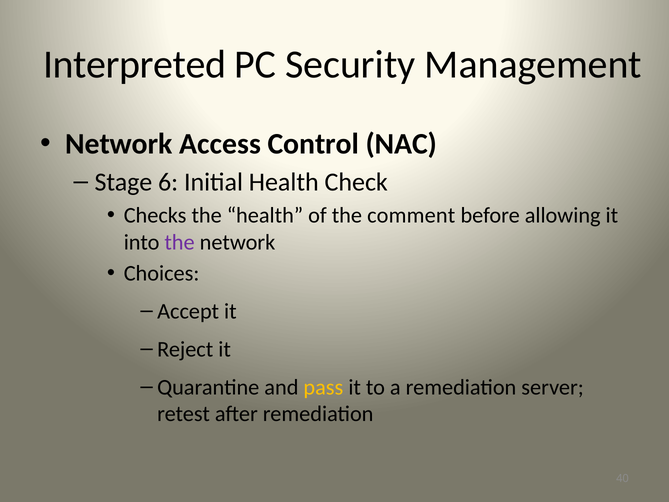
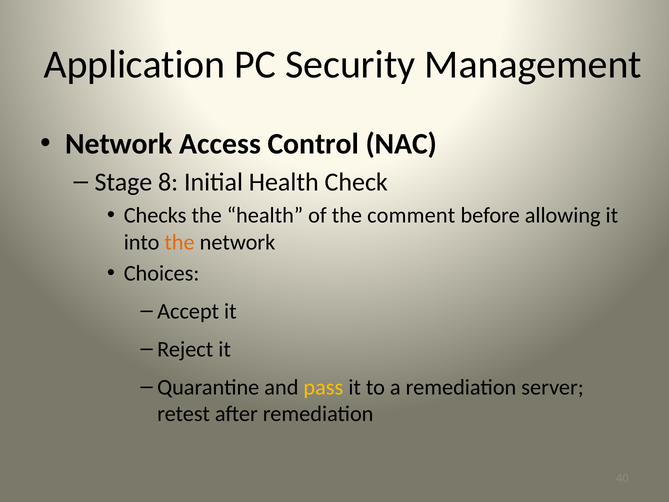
Interpreted: Interpreted -> Application
6: 6 -> 8
the at (180, 242) colour: purple -> orange
